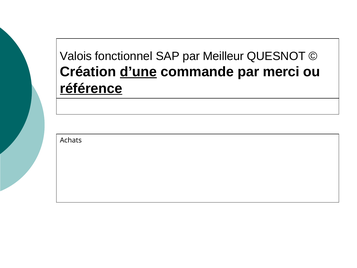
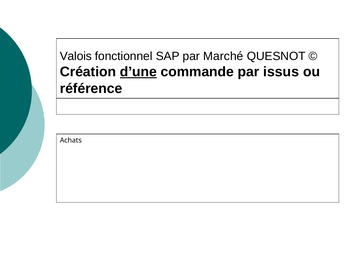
Meilleur: Meilleur -> Marché
merci: merci -> issus
référence underline: present -> none
